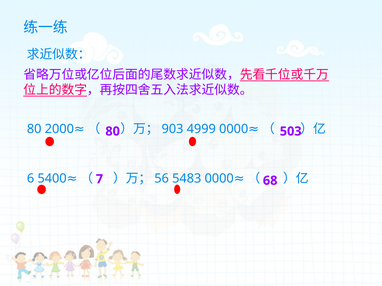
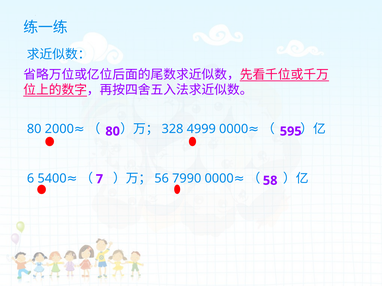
903: 903 -> 328
503: 503 -> 595
5483: 5483 -> 7990
68: 68 -> 58
